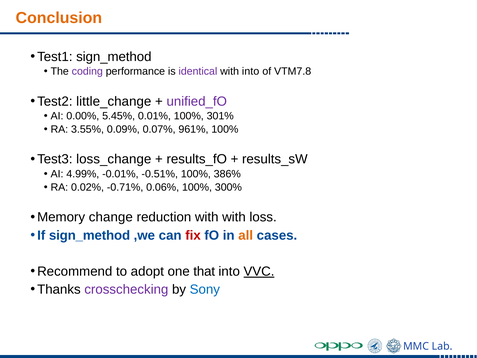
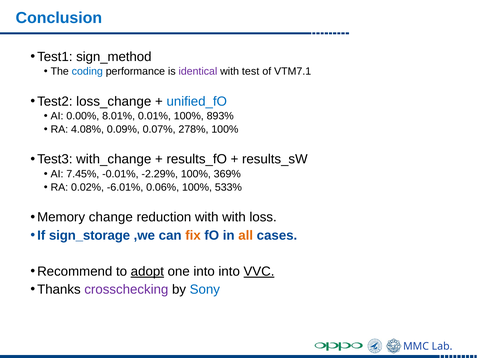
Conclusion colour: orange -> blue
coding colour: purple -> blue
with into: into -> test
VTM7.8: VTM7.8 -> VTM7.1
little_change: little_change -> loss_change
unified_fO colour: purple -> blue
5.45%: 5.45% -> 8.01%
301%: 301% -> 893%
3.55%: 3.55% -> 4.08%
961%: 961% -> 278%
loss_change: loss_change -> with_change
4.99%: 4.99% -> 7.45%
-0.51%: -0.51% -> -2.29%
386%: 386% -> 369%
-0.71%: -0.71% -> -6.01%
300%: 300% -> 533%
If sign_method: sign_method -> sign_storage
fix colour: red -> orange
adopt underline: none -> present
one that: that -> into
